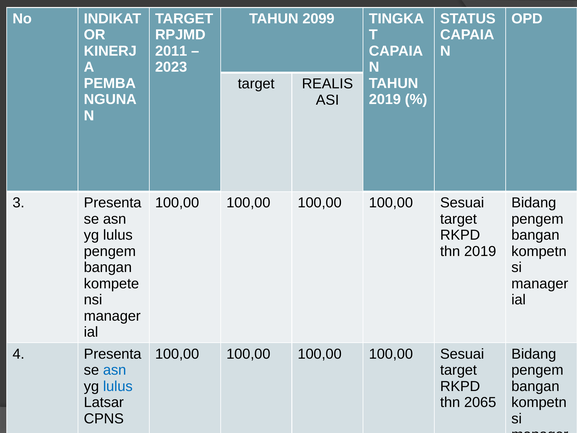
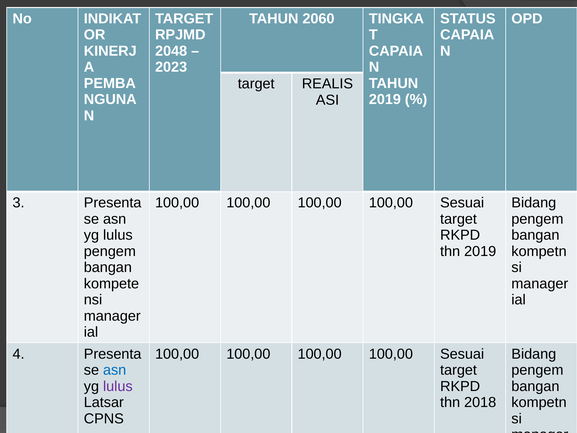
2099: 2099 -> 2060
2011: 2011 -> 2048
lulus at (118, 386) colour: blue -> purple
2065: 2065 -> 2018
